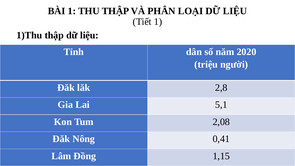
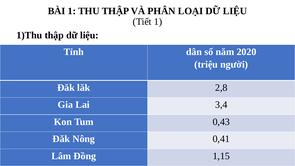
5,1: 5,1 -> 3,4
2,08: 2,08 -> 0,43
